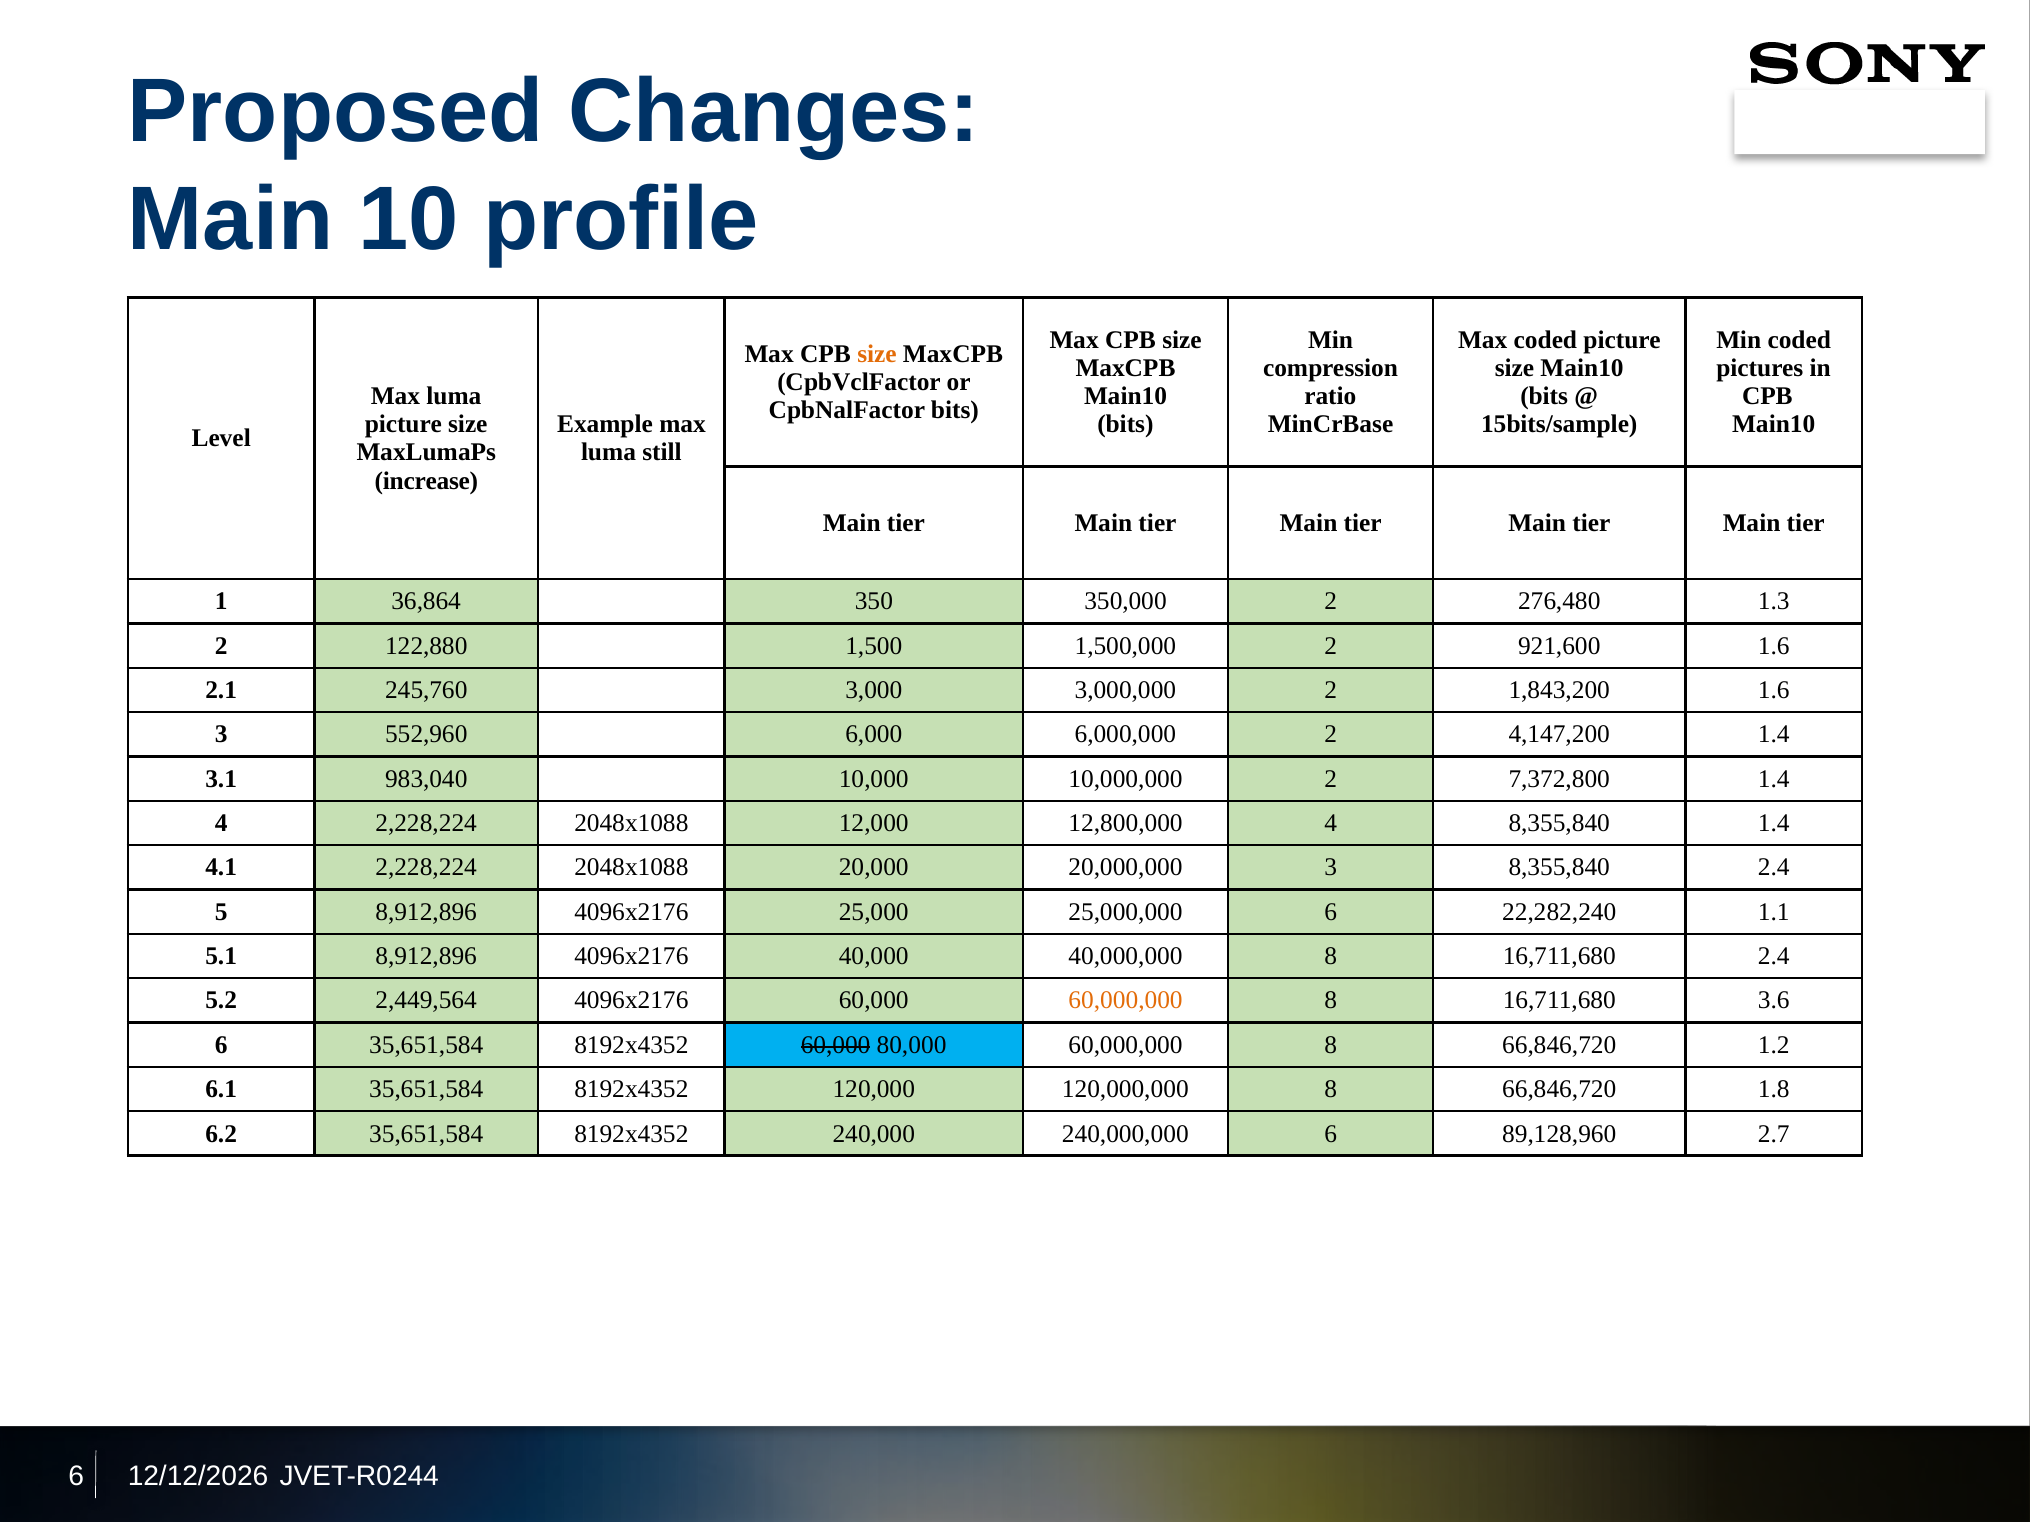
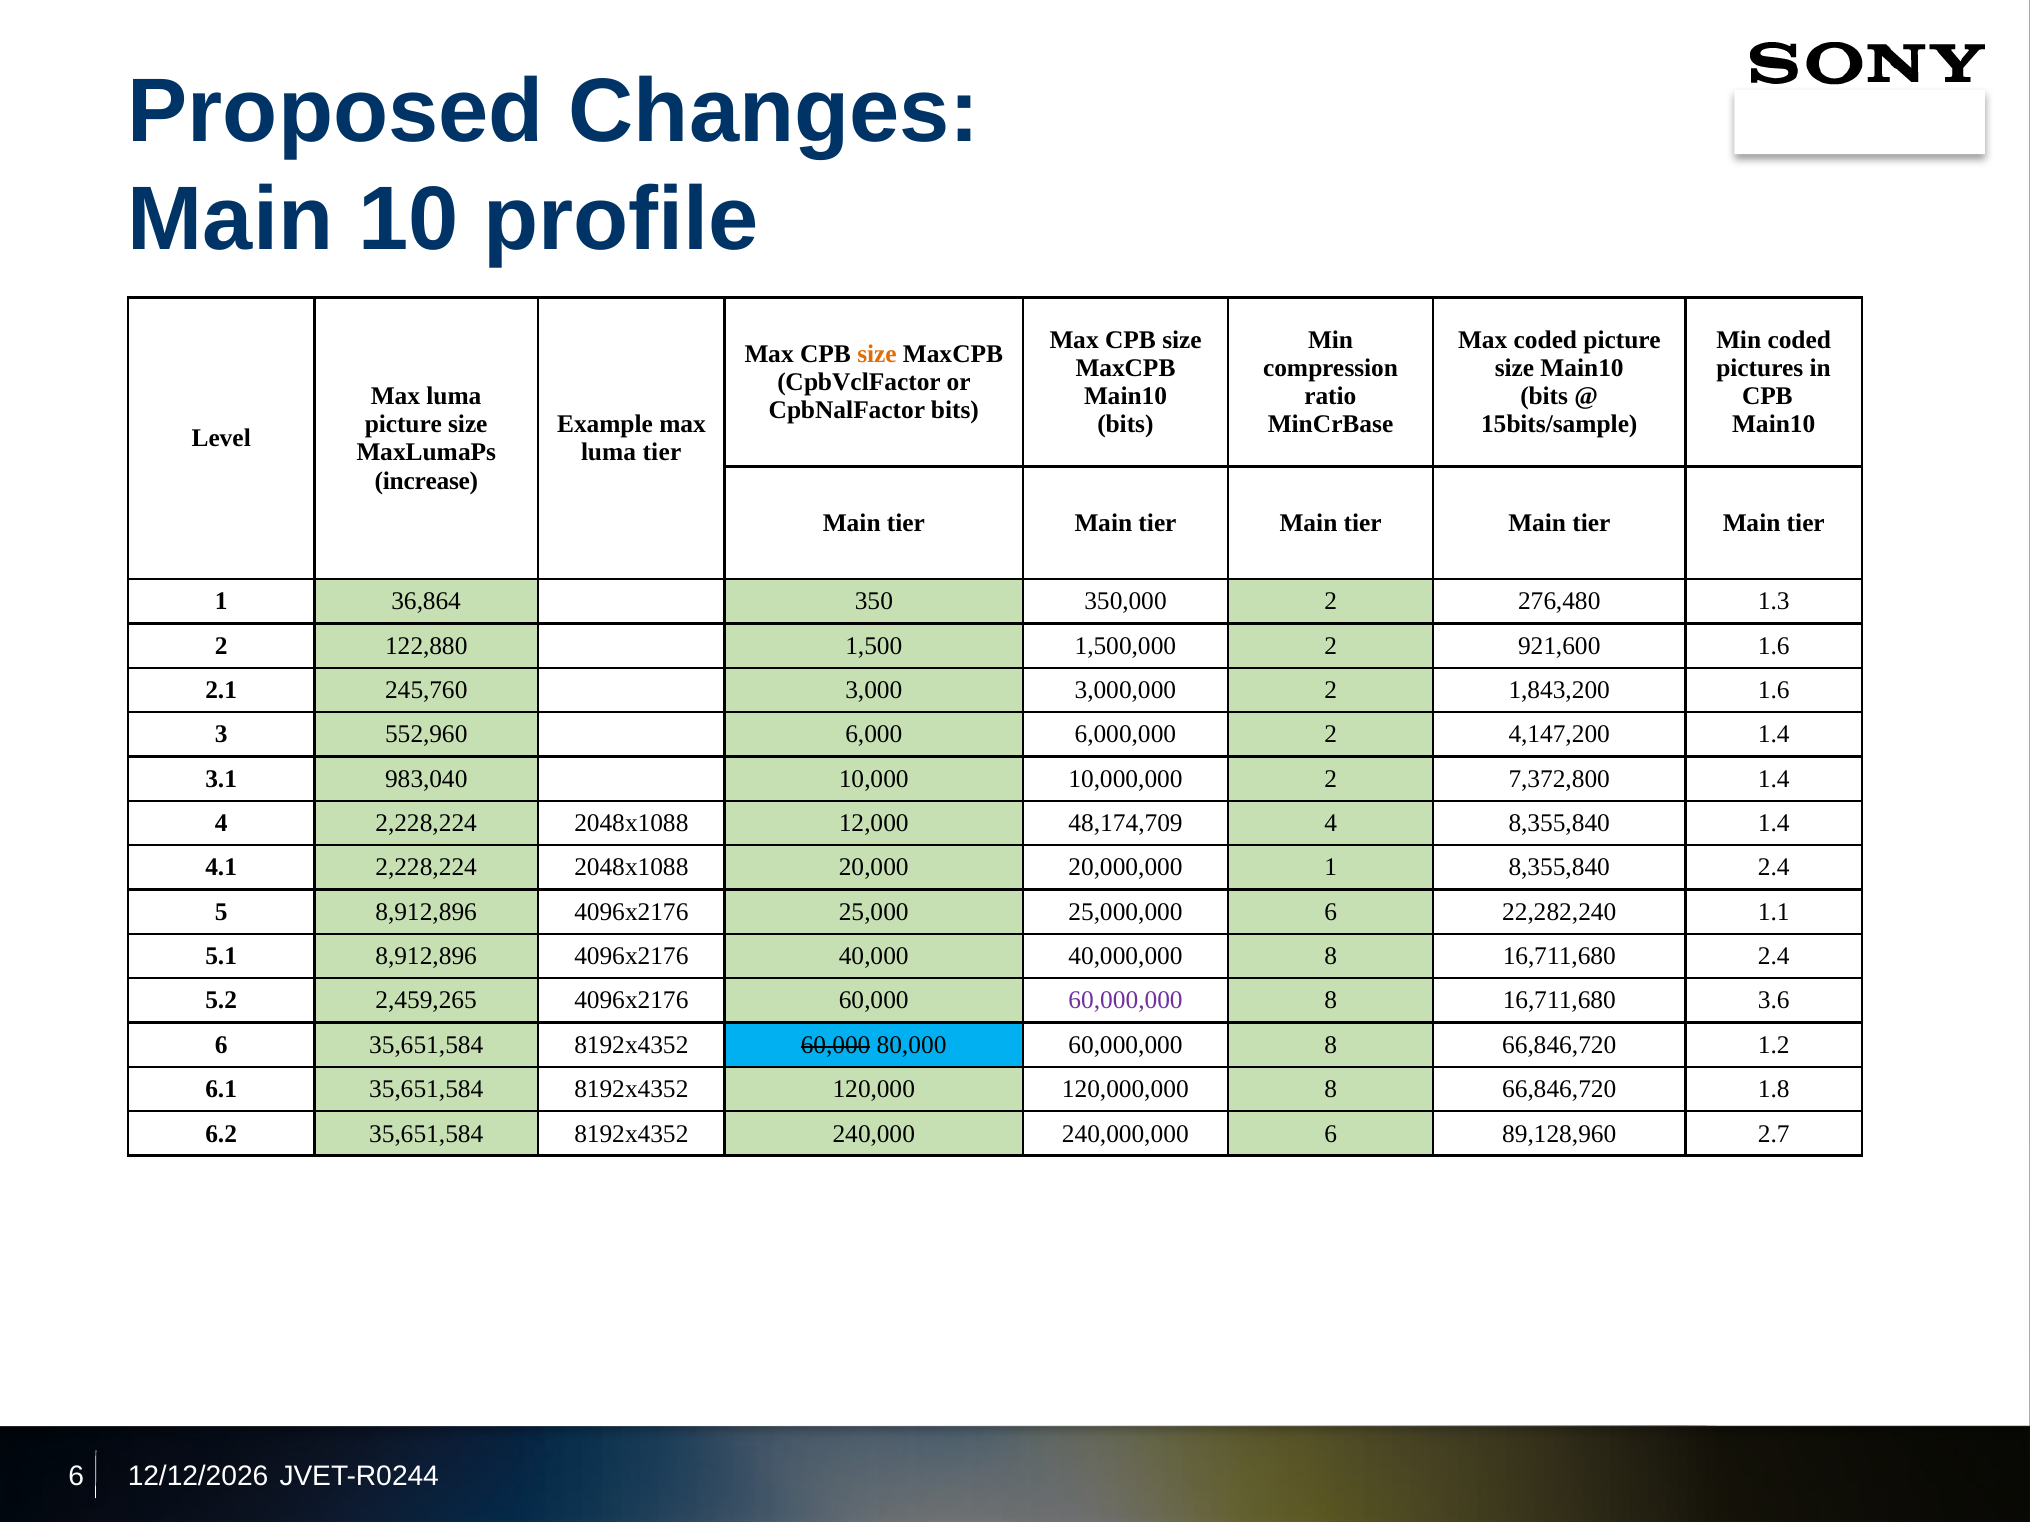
luma still: still -> tier
12,800,000: 12,800,000 -> 48,174,709
20,000,000 3: 3 -> 1
2,449,564: 2,449,564 -> 2,459,265
60,000,000 at (1126, 1001) colour: orange -> purple
